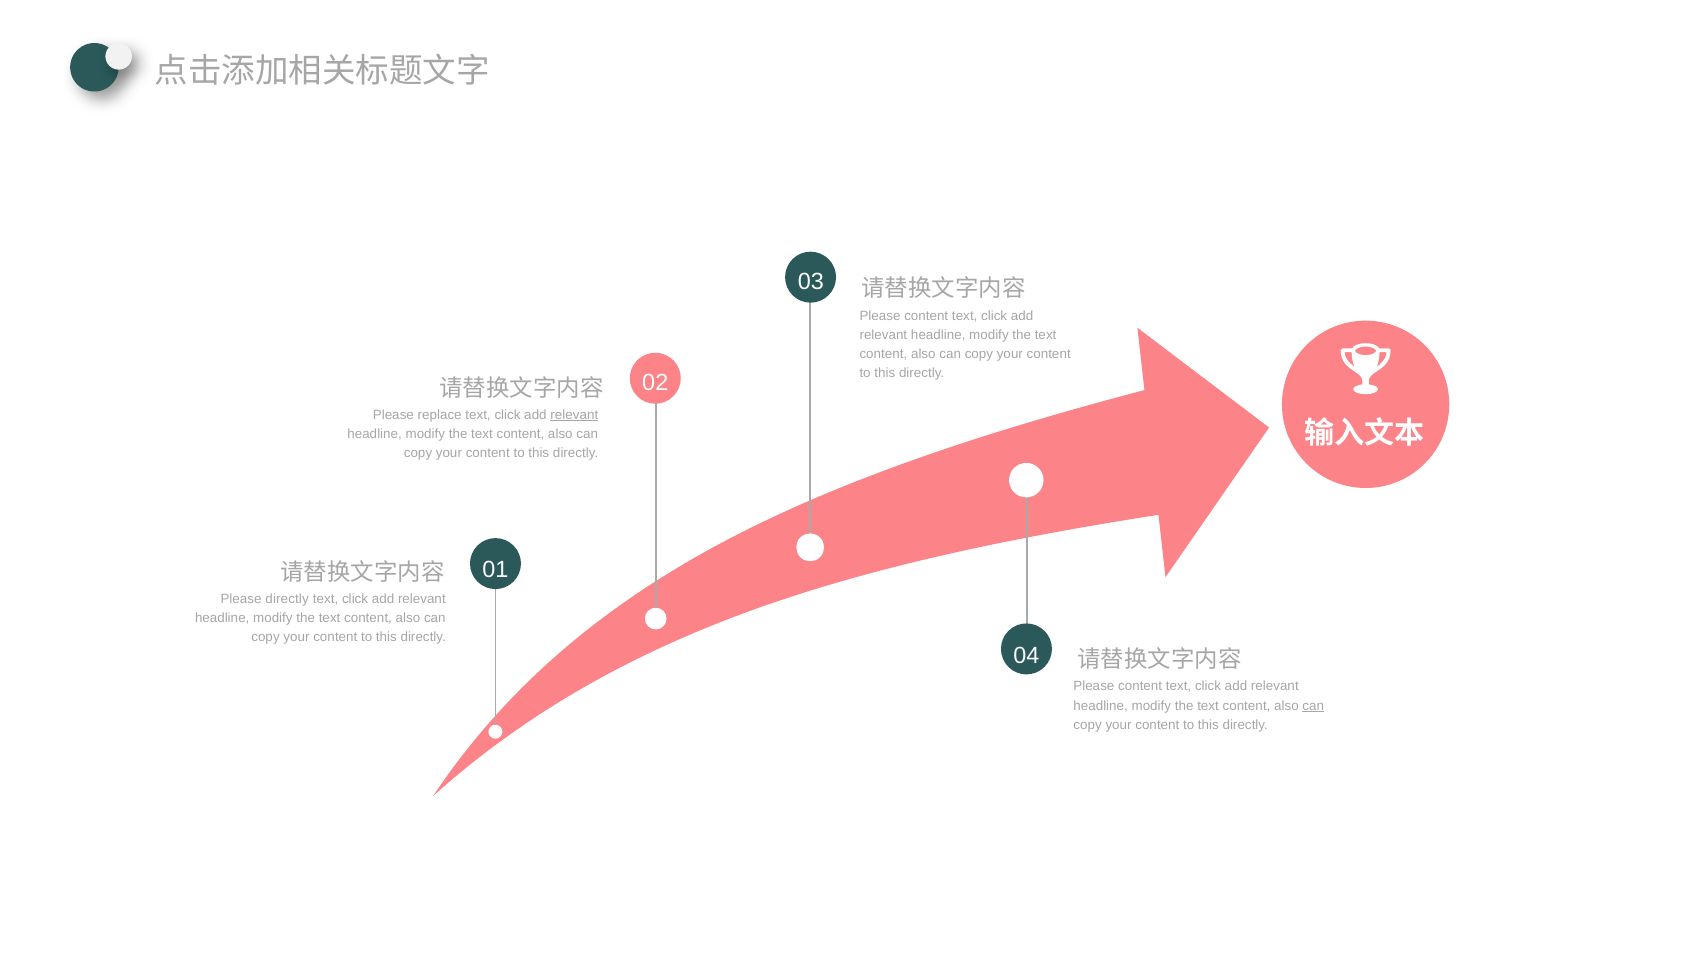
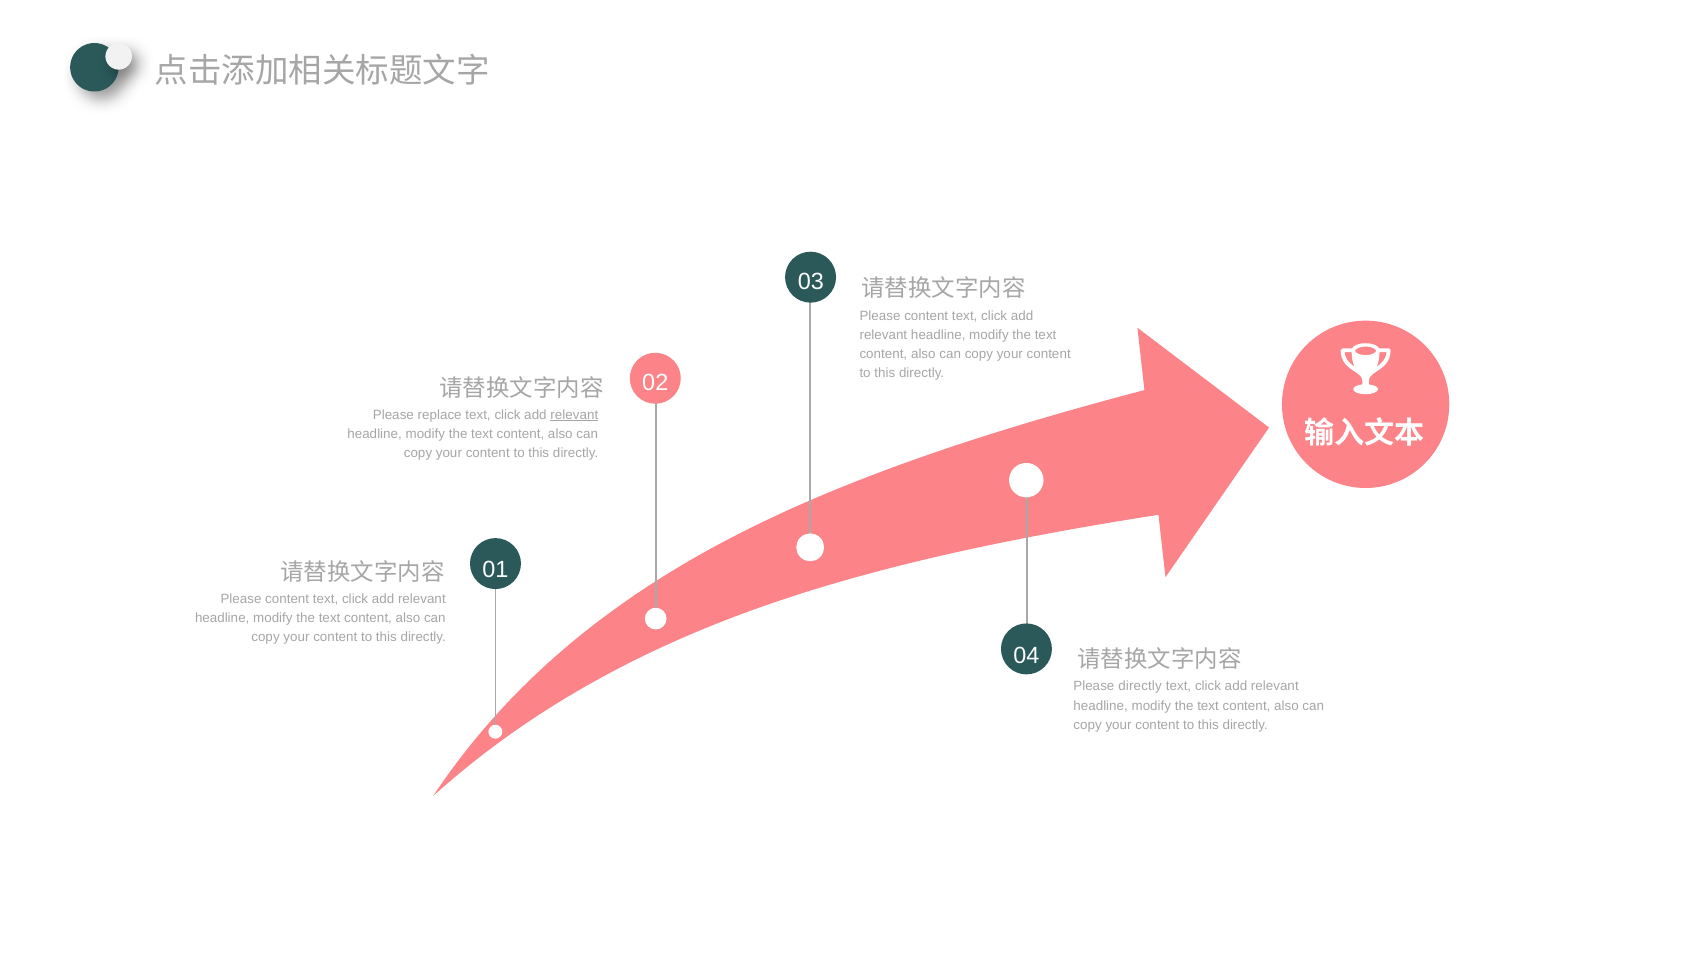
directly at (287, 599): directly -> content
content at (1140, 686): content -> directly
can at (1313, 706) underline: present -> none
